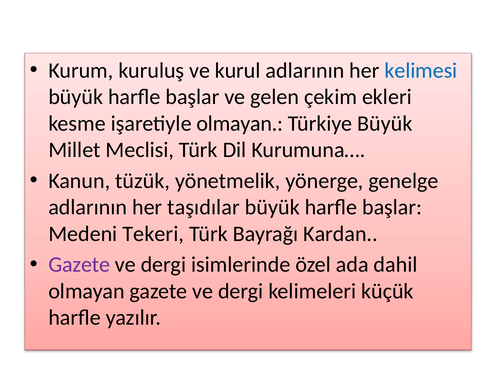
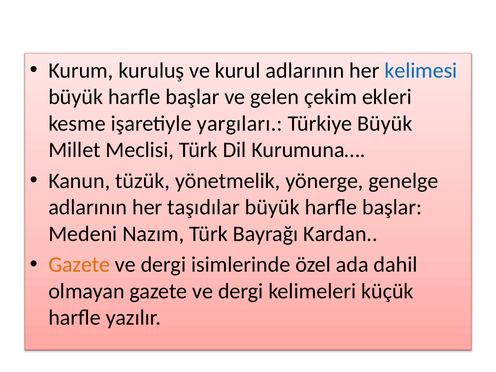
işaretiyle olmayan: olmayan -> yargıları
Tekeri: Tekeri -> Nazım
Gazete at (79, 265) colour: purple -> orange
